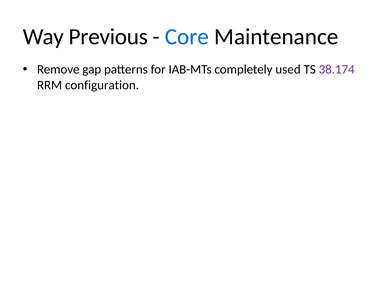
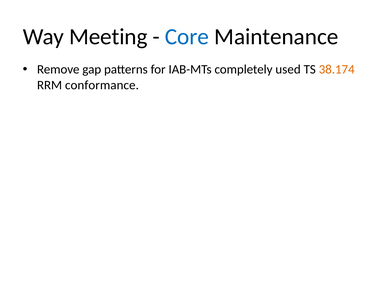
Previous: Previous -> Meeting
38.174 colour: purple -> orange
configuration: configuration -> conformance
